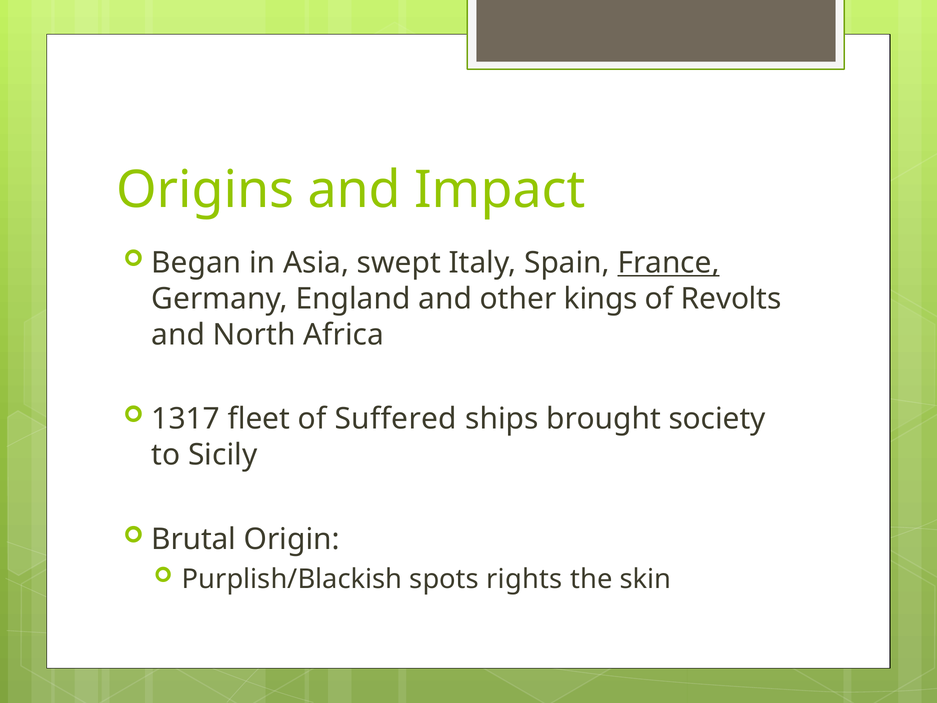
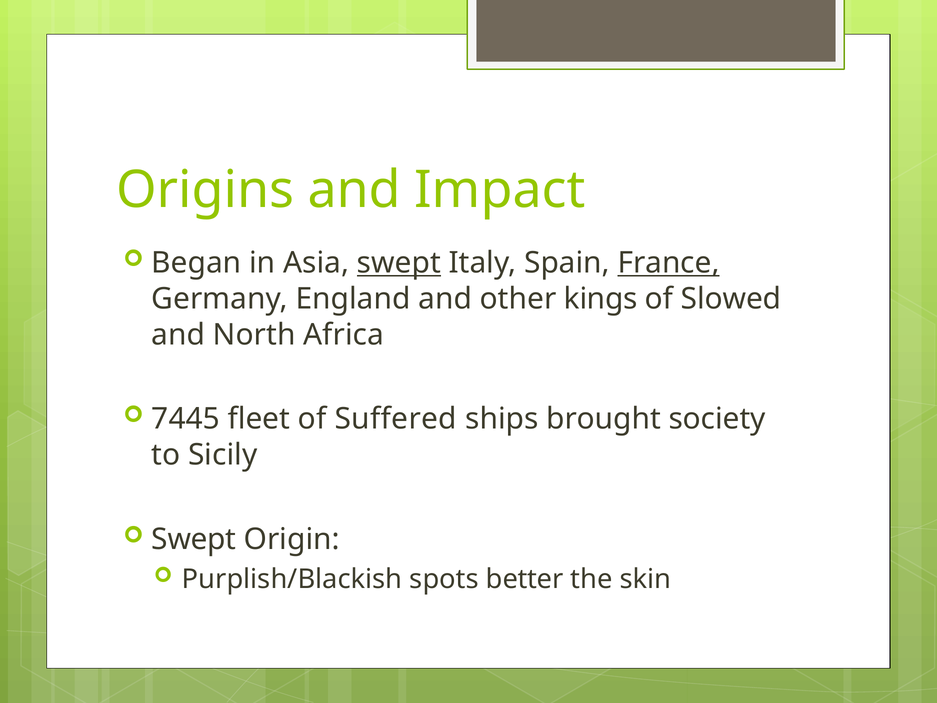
swept at (399, 263) underline: none -> present
Revolts: Revolts -> Slowed
1317: 1317 -> 7445
Brutal at (194, 539): Brutal -> Swept
rights: rights -> better
